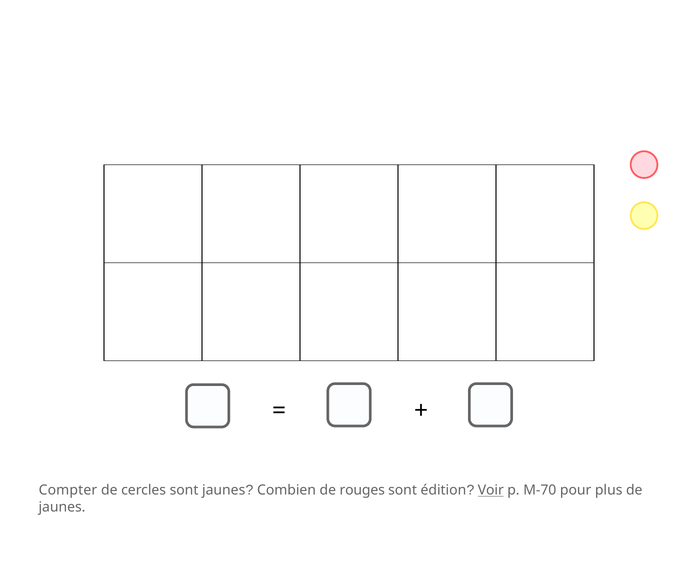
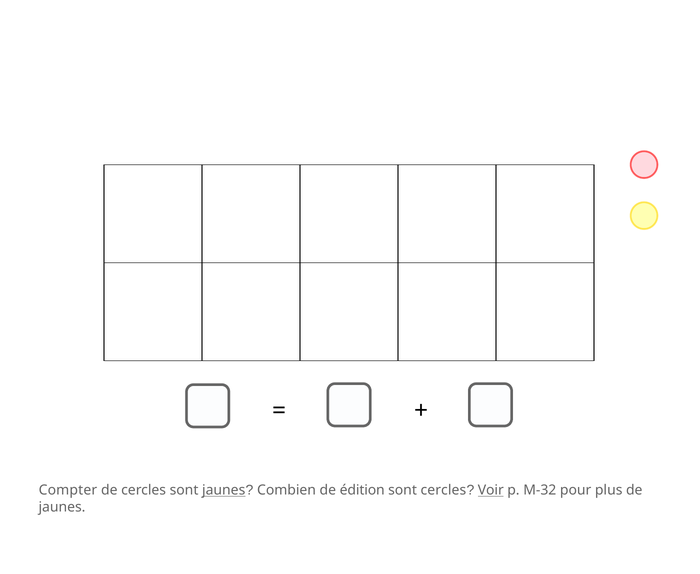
jaunes at (224, 490) underline: none -> present
rouges: rouges -> édition
sont édition: édition -> cercles
M-70: M-70 -> M-32
